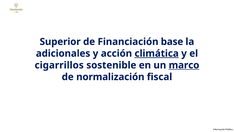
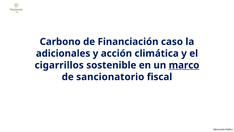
Superior: Superior -> Carbono
base: base -> caso
climática underline: present -> none
normalización: normalización -> sancionatorio
